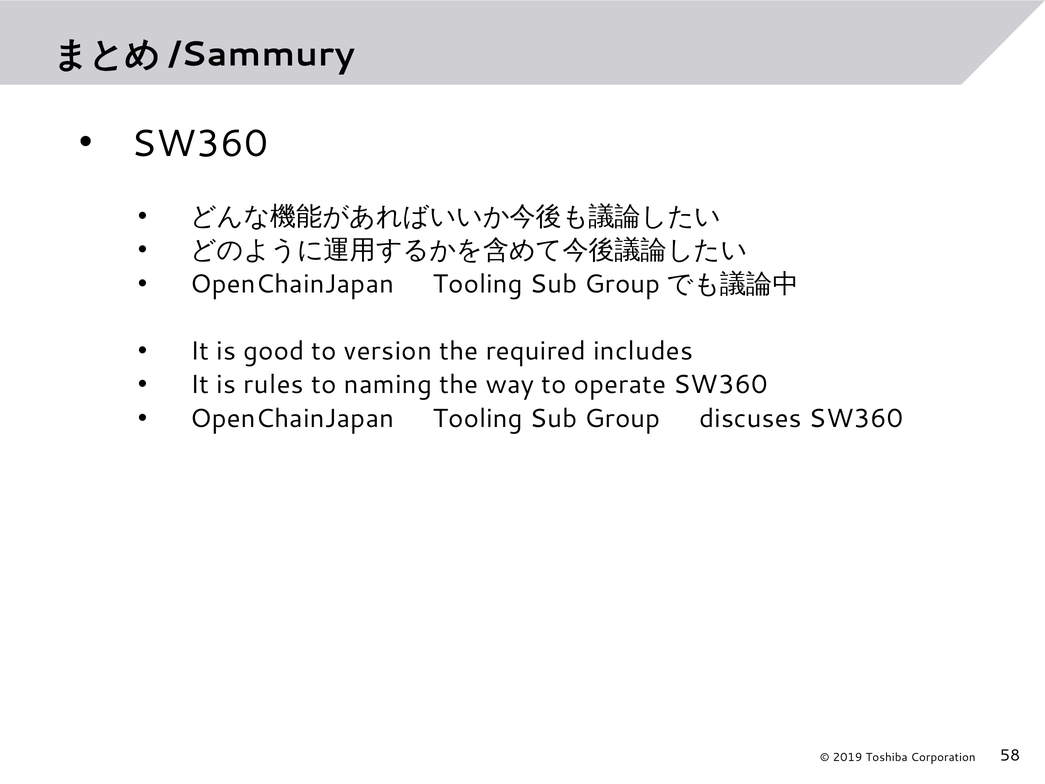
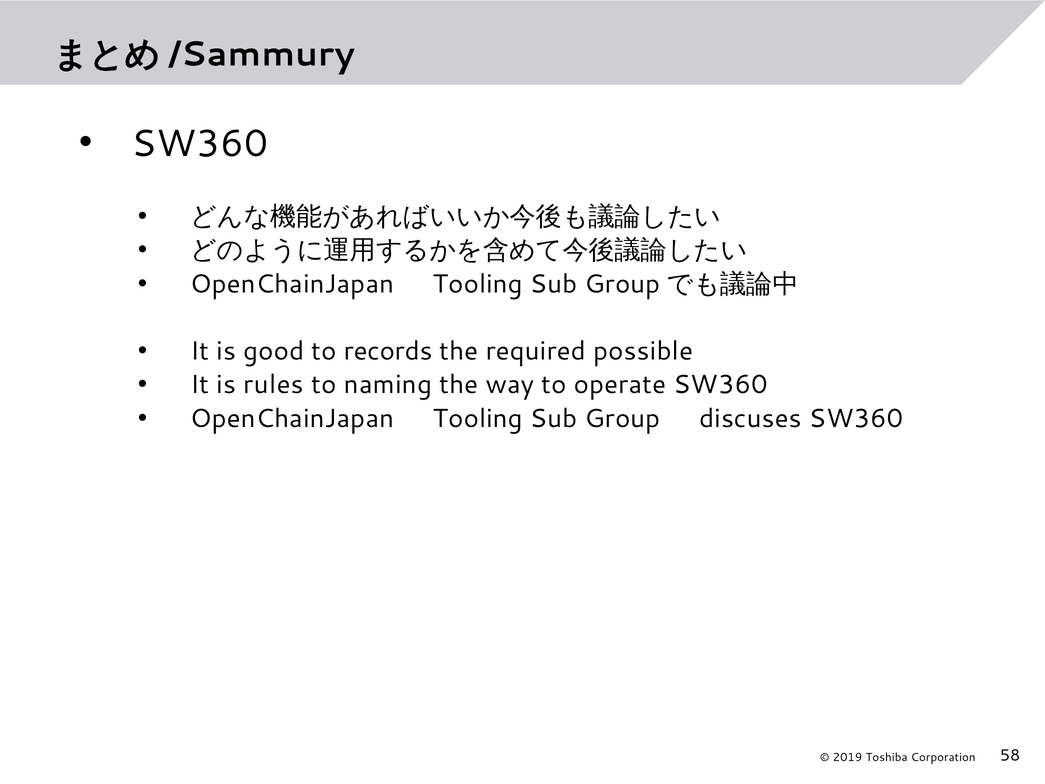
version: version -> records
includes: includes -> possible
